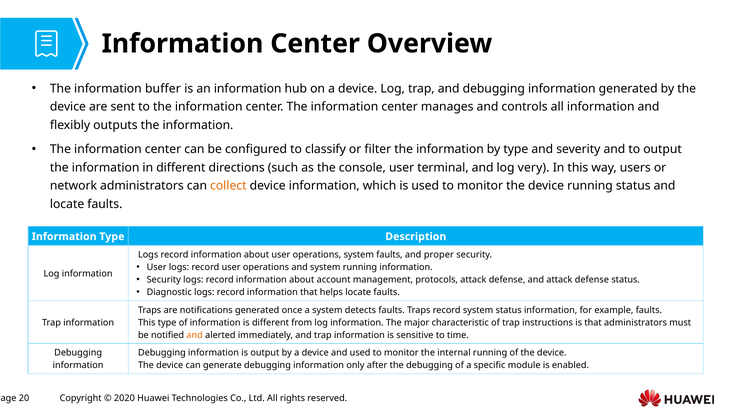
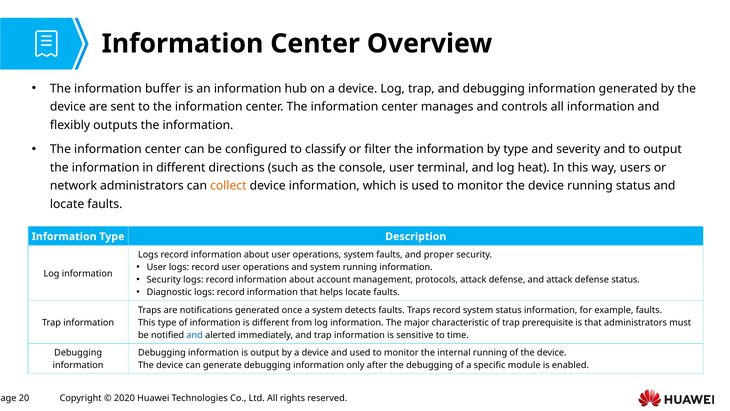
very: very -> heat
instructions: instructions -> prerequisite
and at (195, 335) colour: orange -> blue
